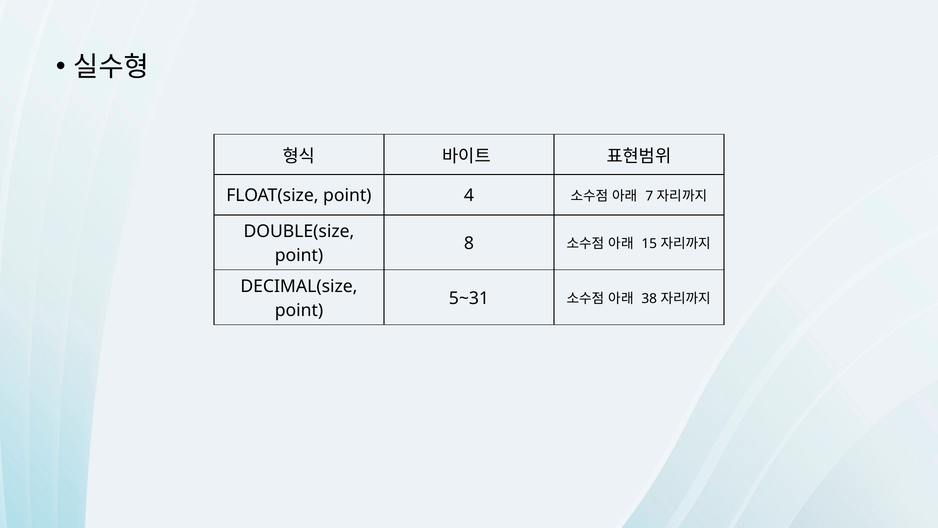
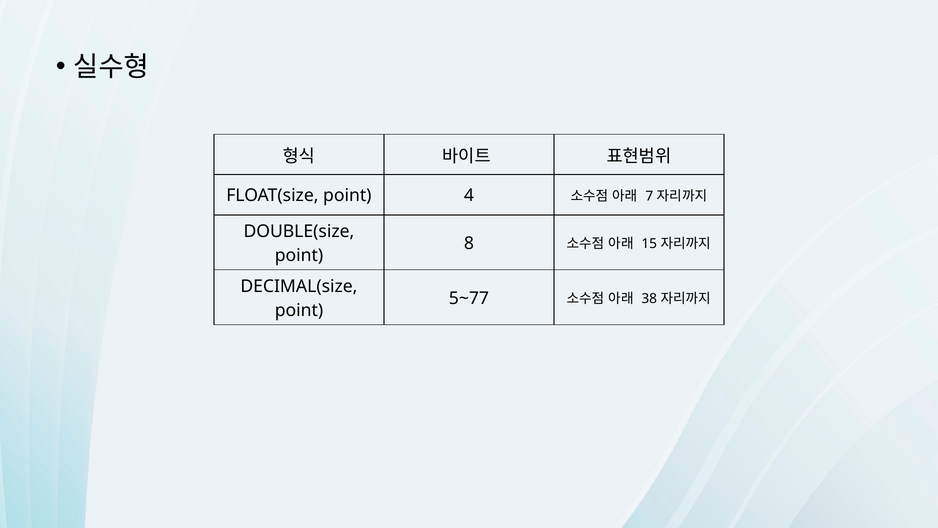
5~31: 5~31 -> 5~77
